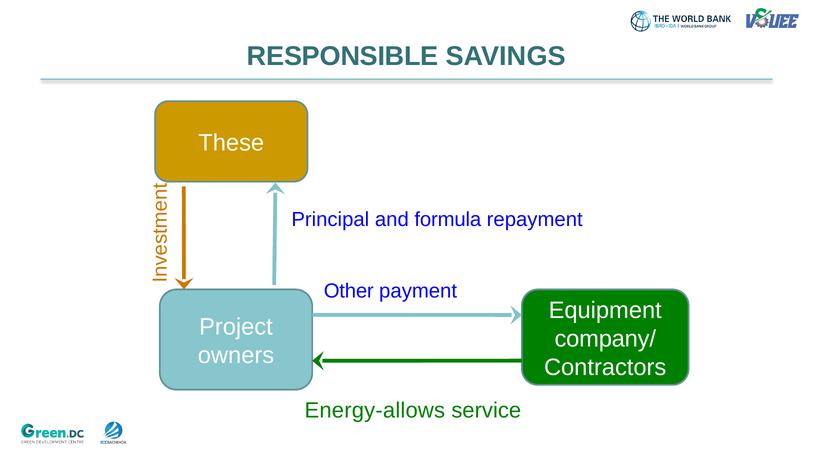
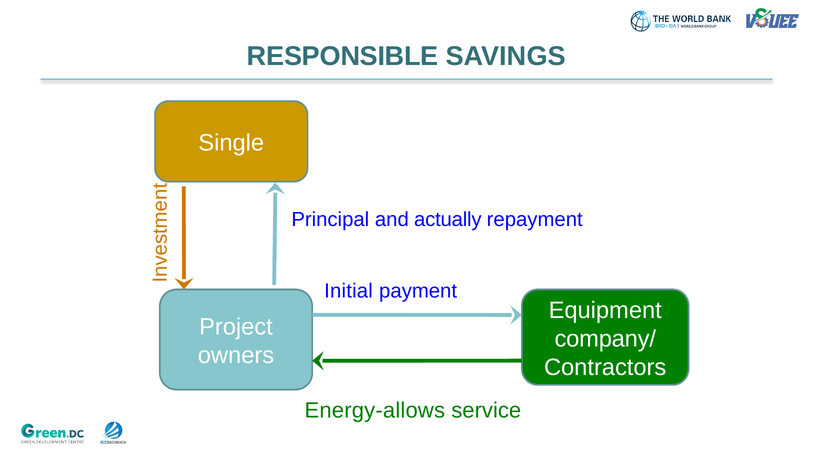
These: These -> Single
formula: formula -> actually
Other: Other -> Initial
